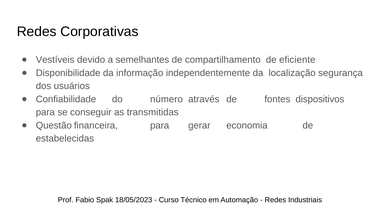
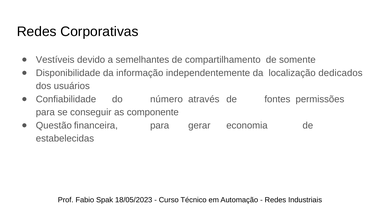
eficiente: eficiente -> somente
segurança: segurança -> dedicados
dispositivos: dispositivos -> permissões
transmitidas: transmitidas -> componente
